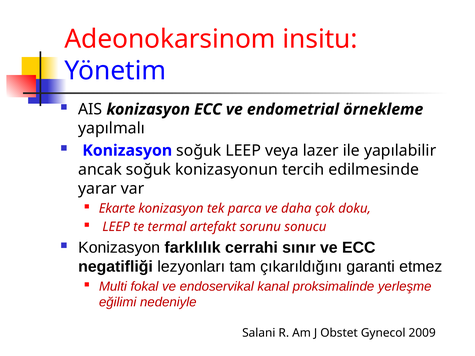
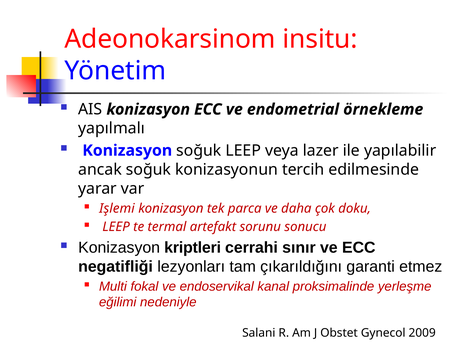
Ekarte: Ekarte -> Işlemi
farklılık: farklılık -> kriptleri
